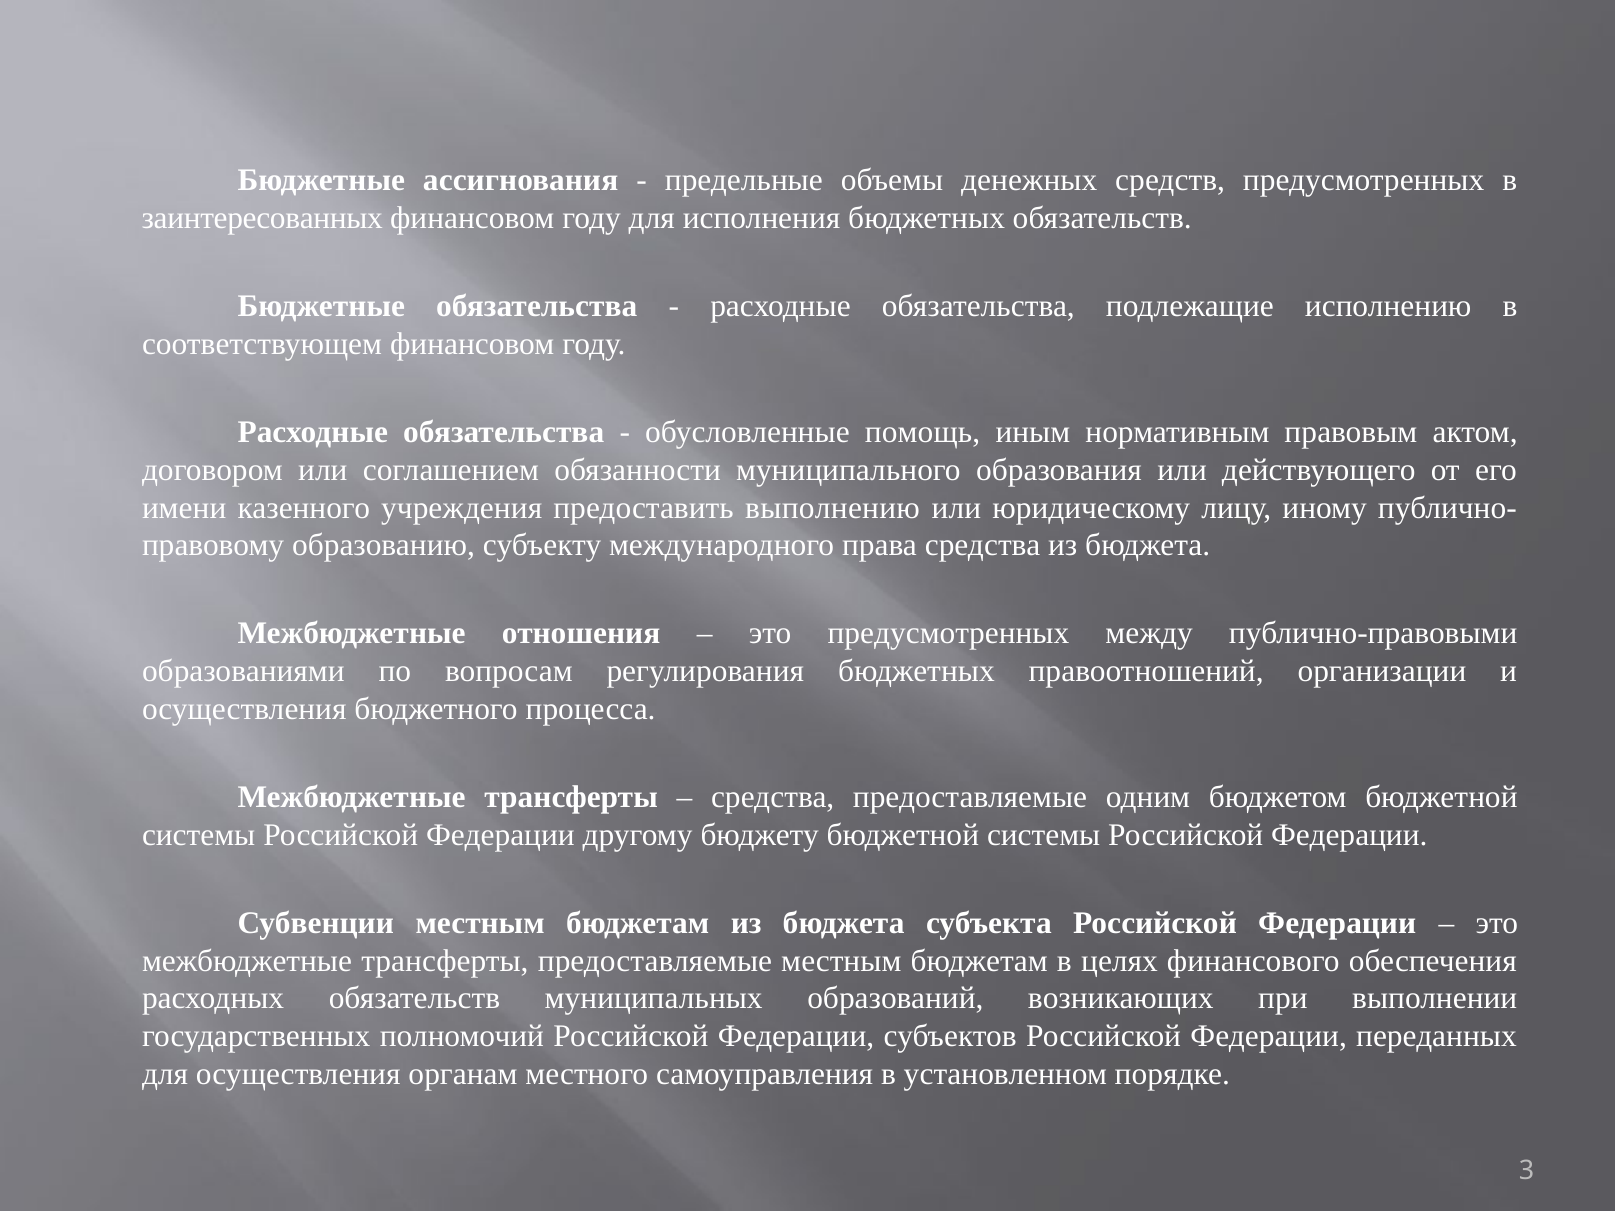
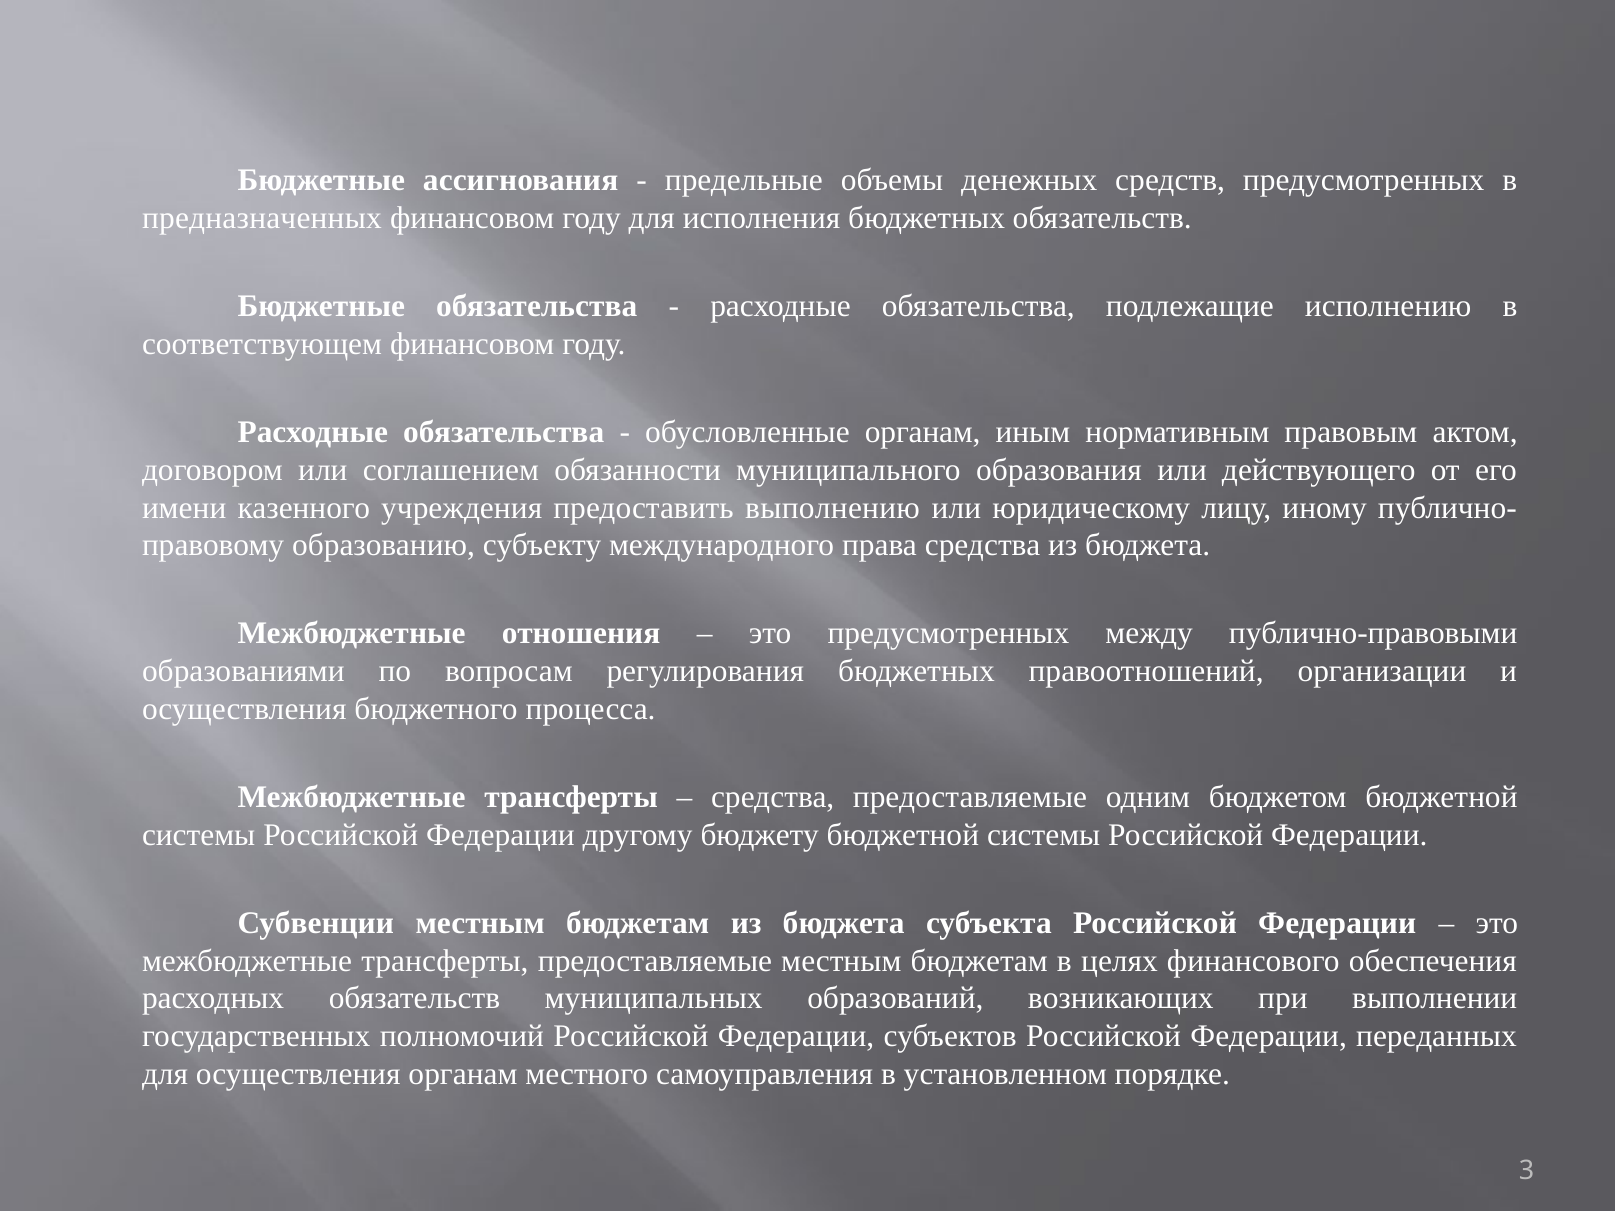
заинтересованных: заинтересованных -> предназначенных
обусловленные помощь: помощь -> органам
